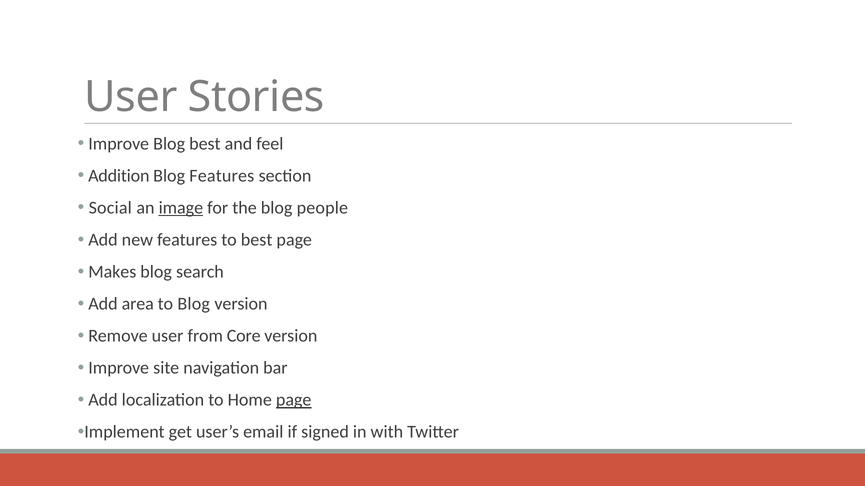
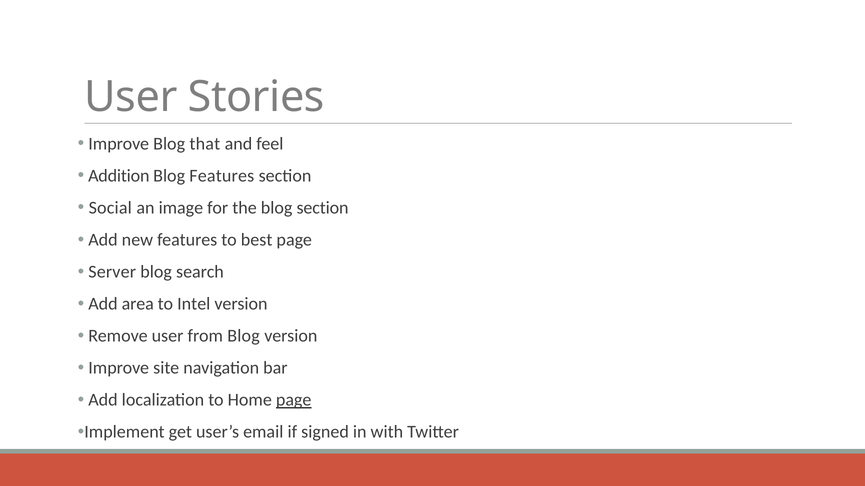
Blog best: best -> that
image underline: present -> none
blog people: people -> section
Makes: Makes -> Server
to Blog: Blog -> Intel
from Core: Core -> Blog
